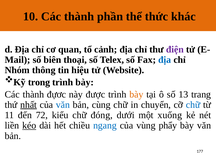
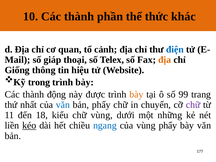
điện colour: purple -> blue
biên: biên -> giáp
địa at (165, 60) colour: blue -> orange
Nhóm: Nhóm -> Giống
đựơc: đựơc -> động
13: 13 -> 99
nhất underline: present -> none
bản cùng: cùng -> phẩy
chữ at (193, 105) colour: blue -> purple
72: 72 -> 18
chữ đóng: đóng -> vùng
xuống: xuống -> những
